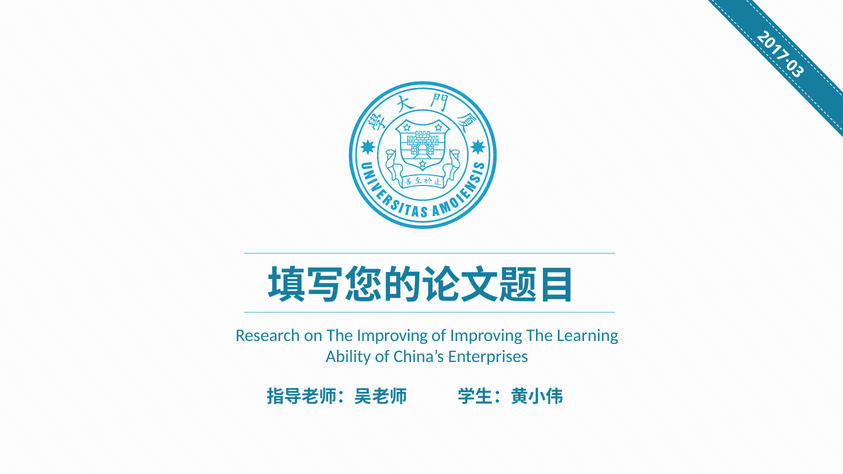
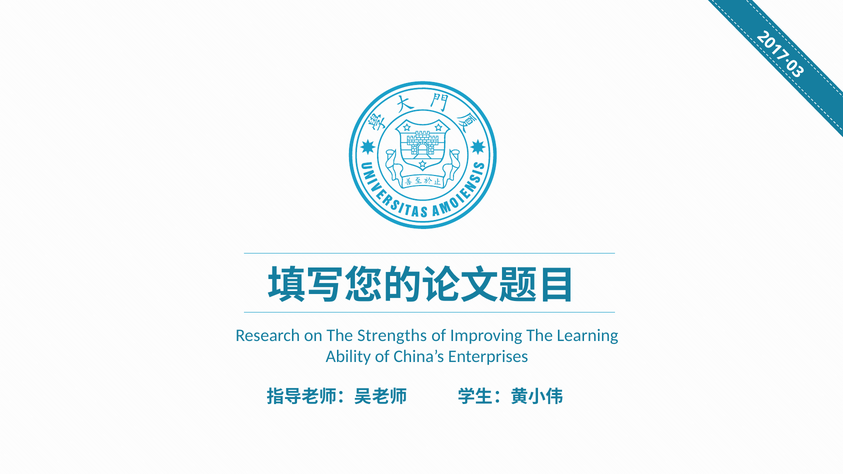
The Improving: Improving -> Strengths
